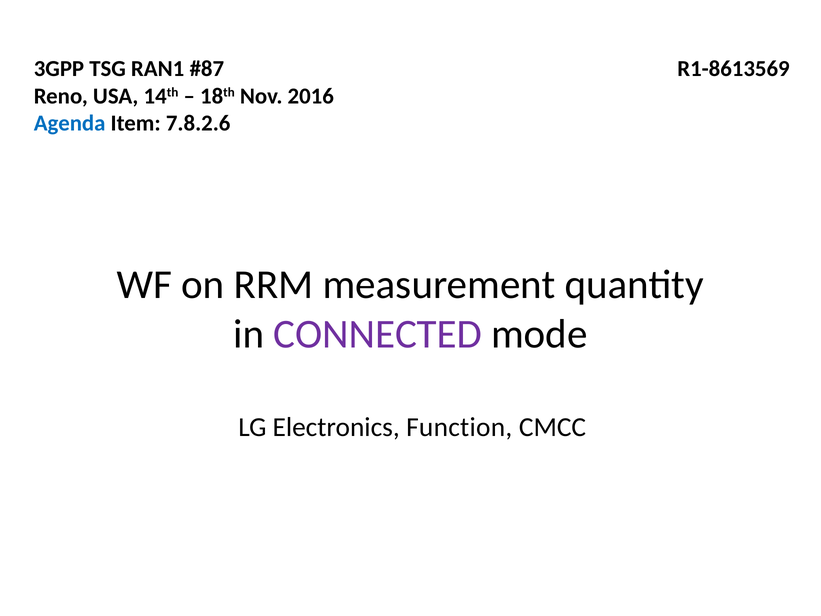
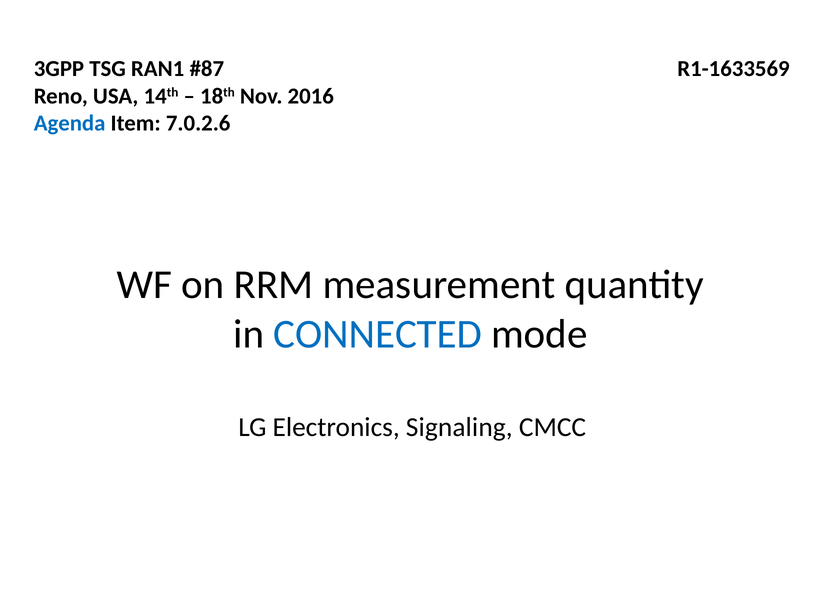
R1-8613569: R1-8613569 -> R1-1633569
7.8.2.6: 7.8.2.6 -> 7.0.2.6
CONNECTED colour: purple -> blue
Function: Function -> Signaling
